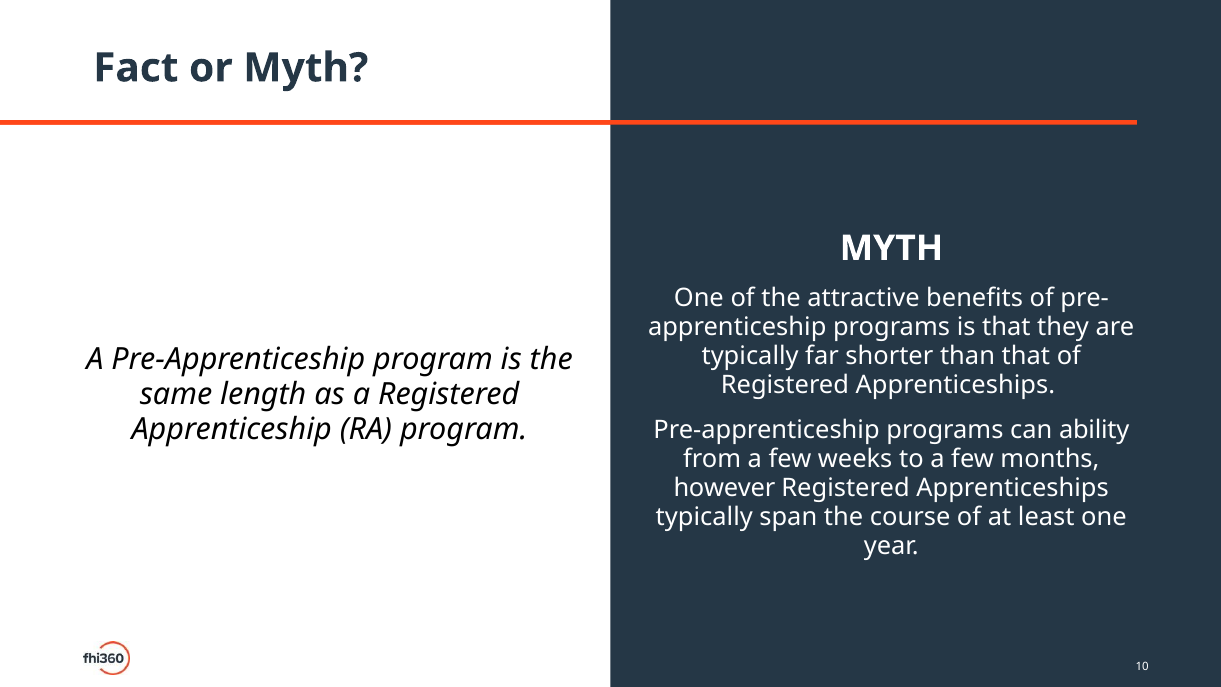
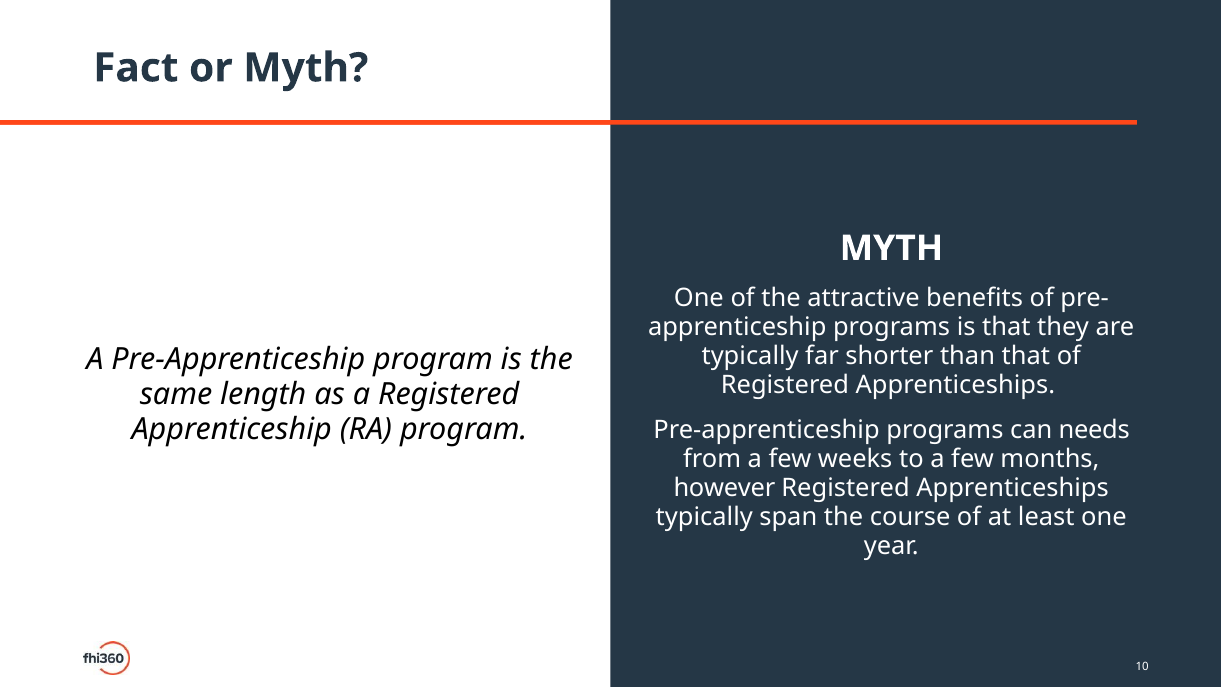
ability: ability -> needs
